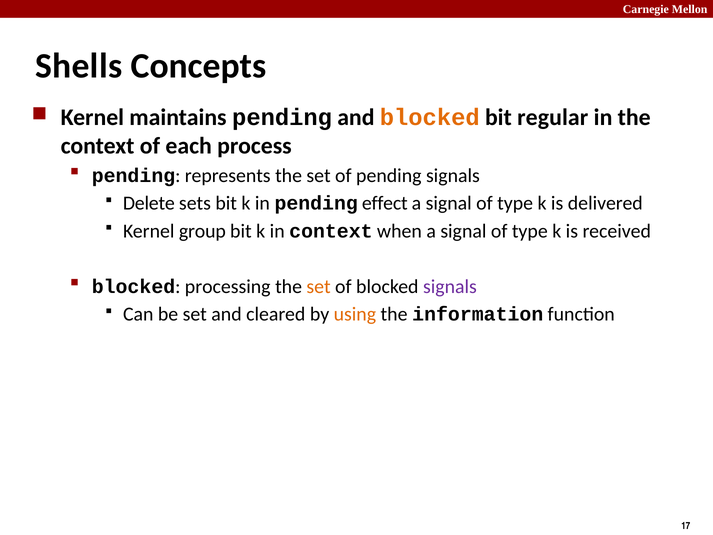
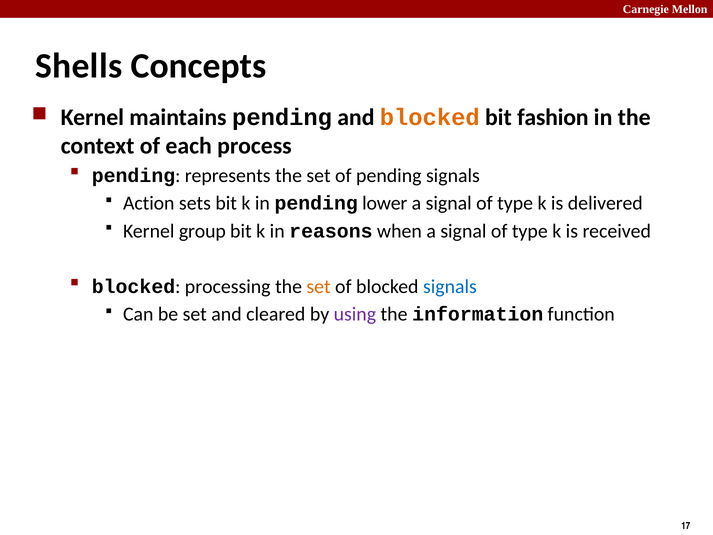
regular: regular -> fashion
Delete: Delete -> Action
effect: effect -> lower
in context: context -> reasons
signals at (450, 286) colour: purple -> blue
using colour: orange -> purple
